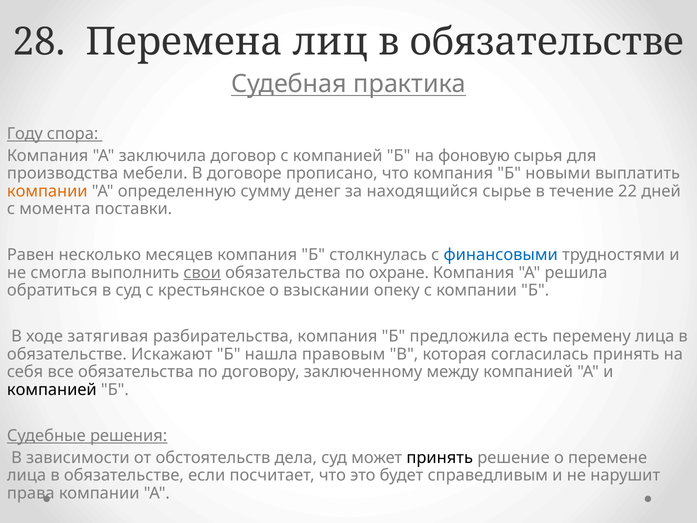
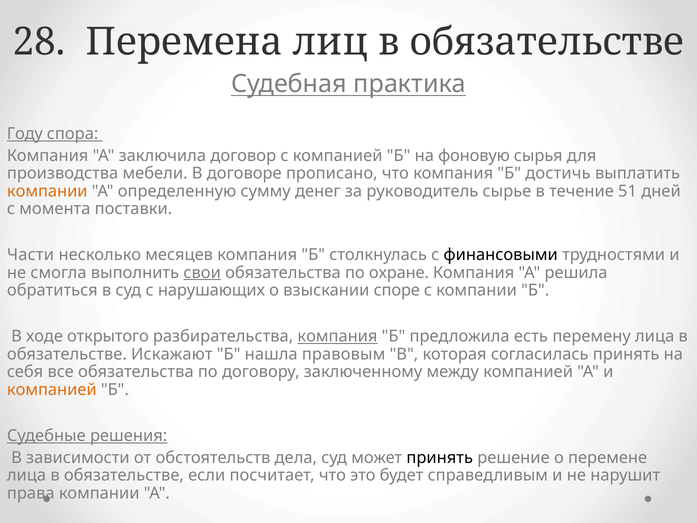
новыми: новыми -> достичь
находящийся: находящийся -> руководитель
22: 22 -> 51
Равен: Равен -> Части
финансовыми colour: blue -> black
крестьянское: крестьянское -> нарушающих
опеку: опеку -> споре
затягивая: затягивая -> открытого
компания at (337, 336) underline: none -> present
компанией at (52, 390) colour: black -> orange
